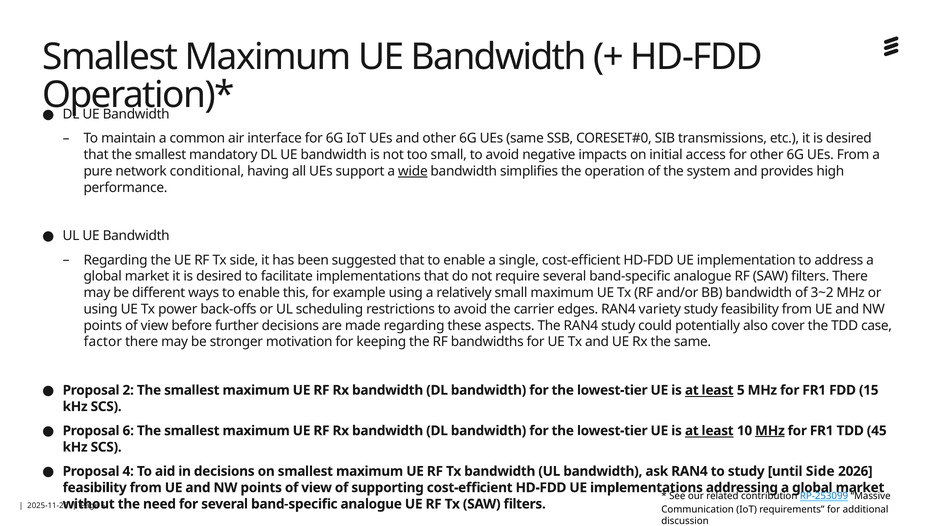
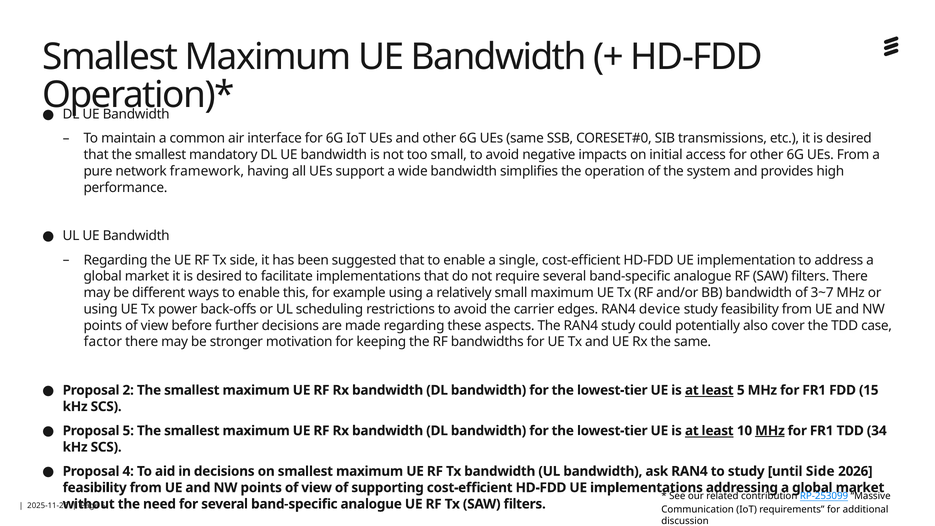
conditional: conditional -> framework
wide underline: present -> none
3~2: 3~2 -> 3~7
variety: variety -> device
Proposal 6: 6 -> 5
45: 45 -> 34
